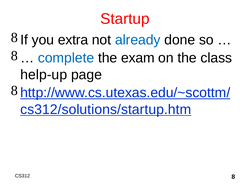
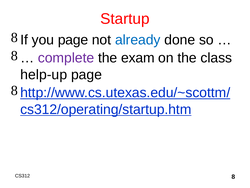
you extra: extra -> page
complete colour: blue -> purple
cs312/solutions/startup.htm: cs312/solutions/startup.htm -> cs312/operating/startup.htm
